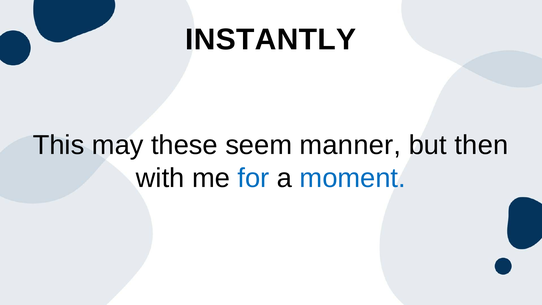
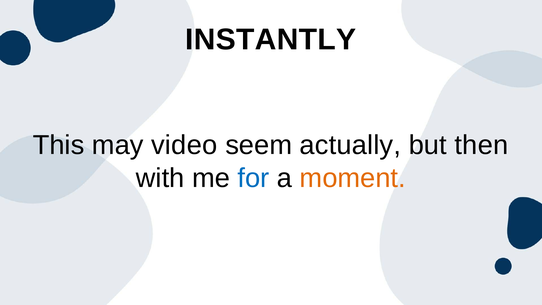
these: these -> video
manner: manner -> actually
moment colour: blue -> orange
